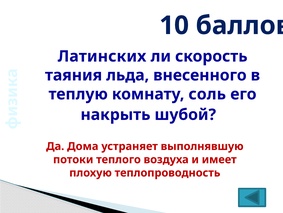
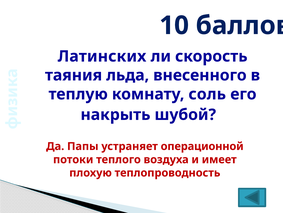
Дома: Дома -> Папы
выполнявшую: выполнявшую -> операционной
